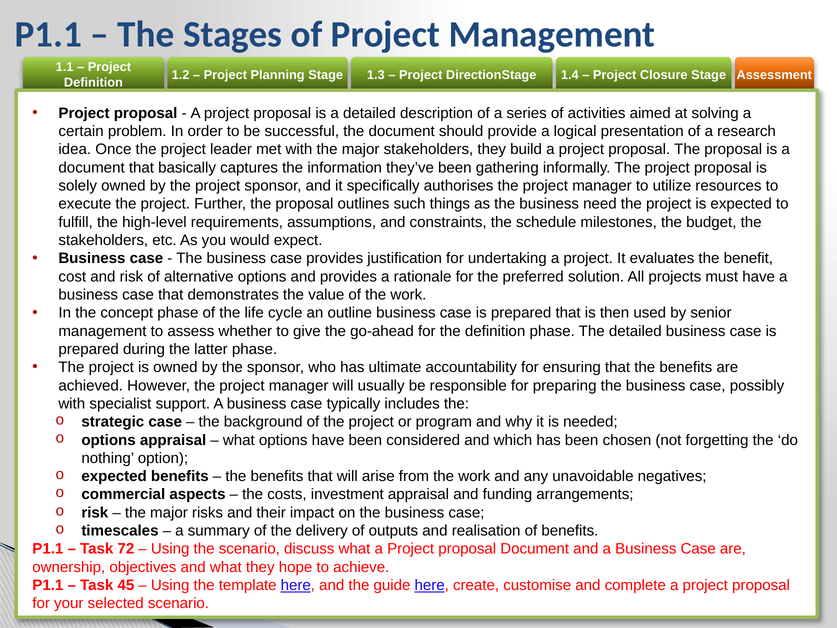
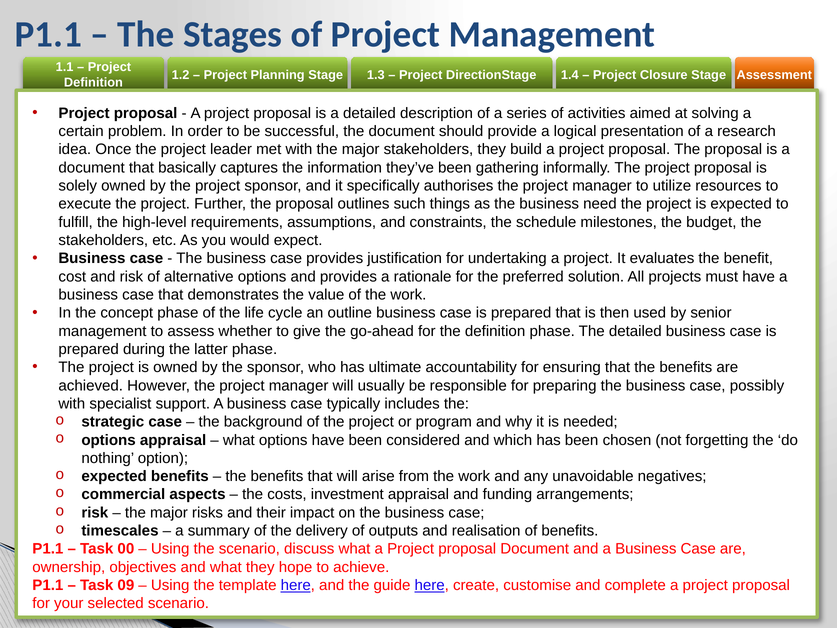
72: 72 -> 00
45: 45 -> 09
